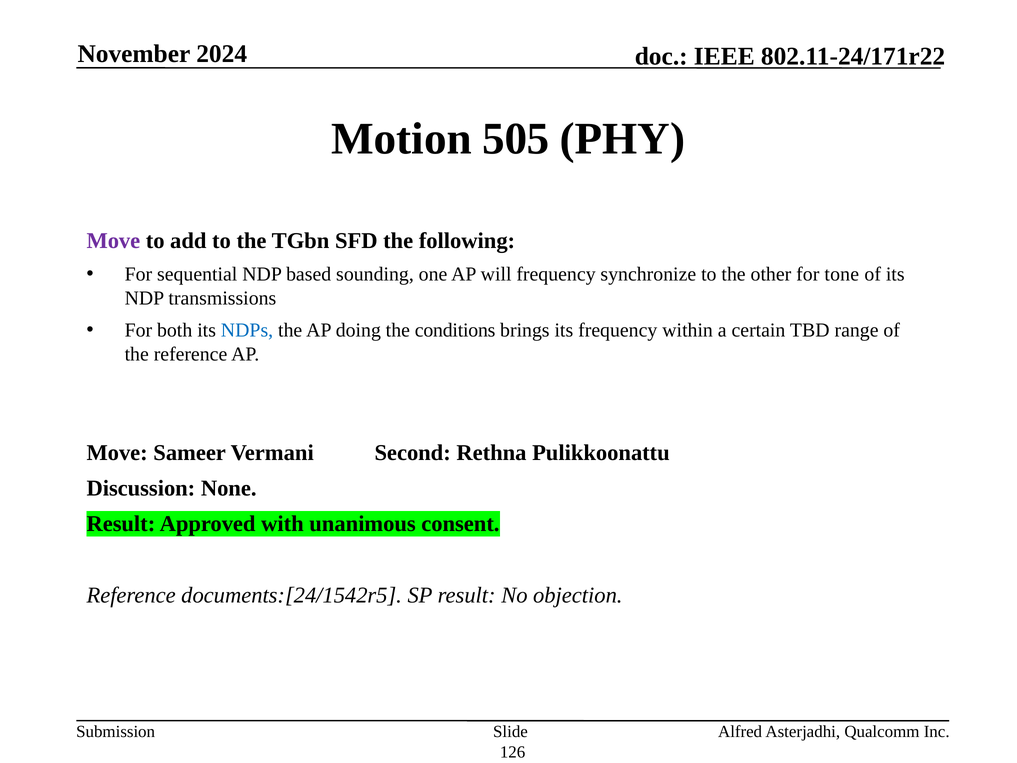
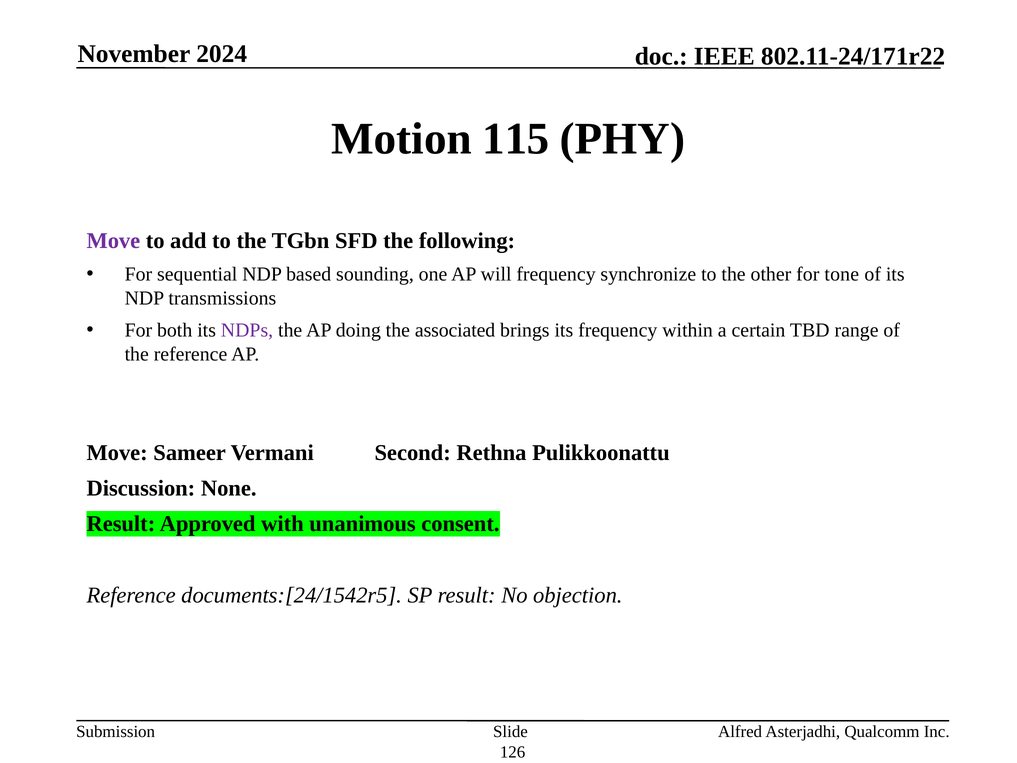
505: 505 -> 115
NDPs colour: blue -> purple
conditions: conditions -> associated
